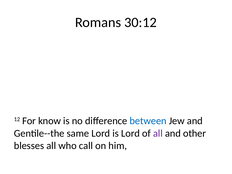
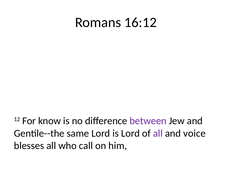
30:12: 30:12 -> 16:12
between colour: blue -> purple
other: other -> voice
